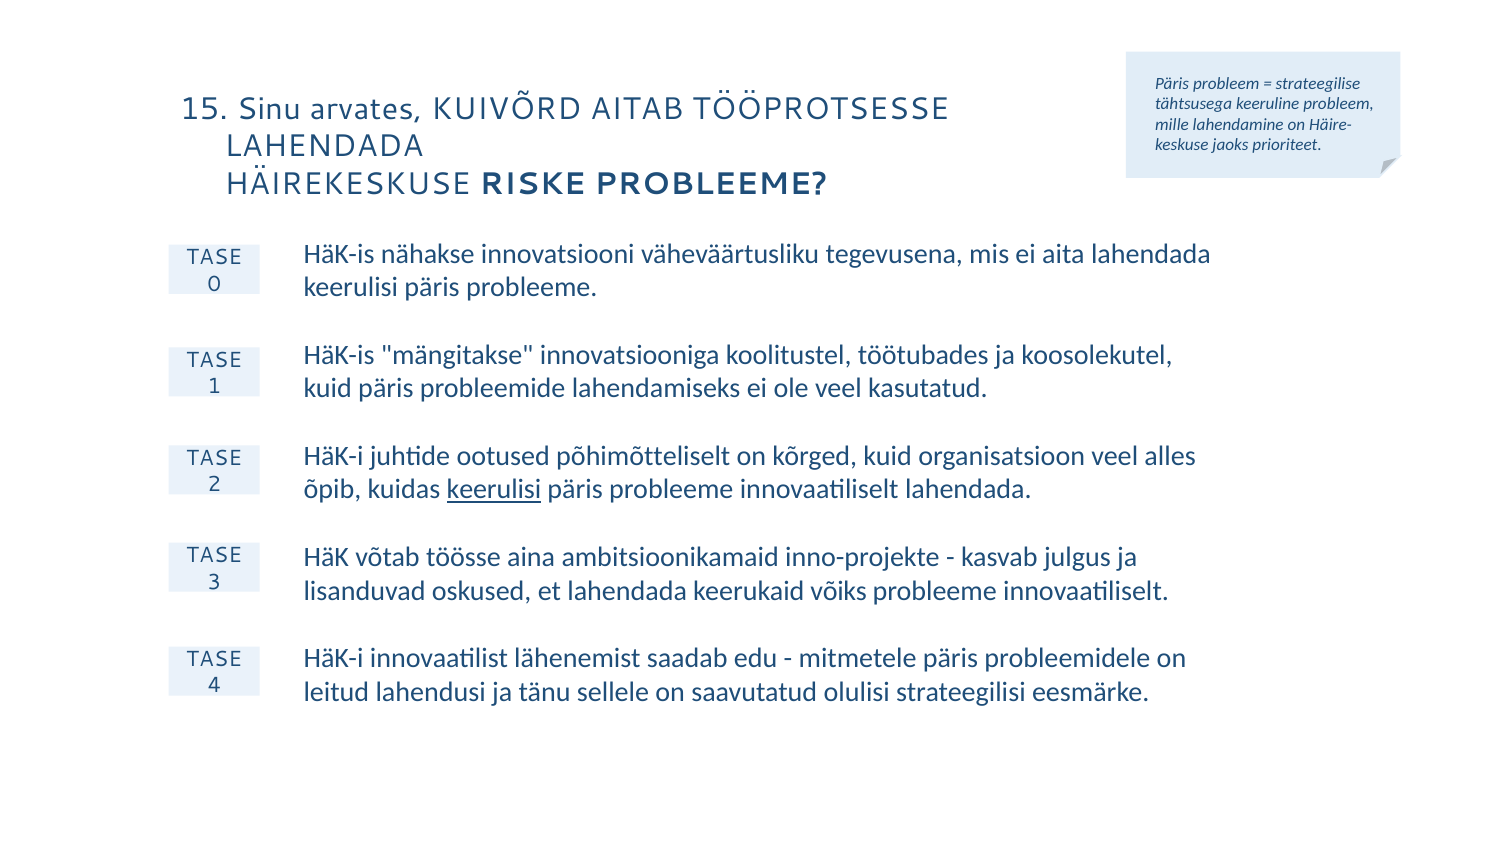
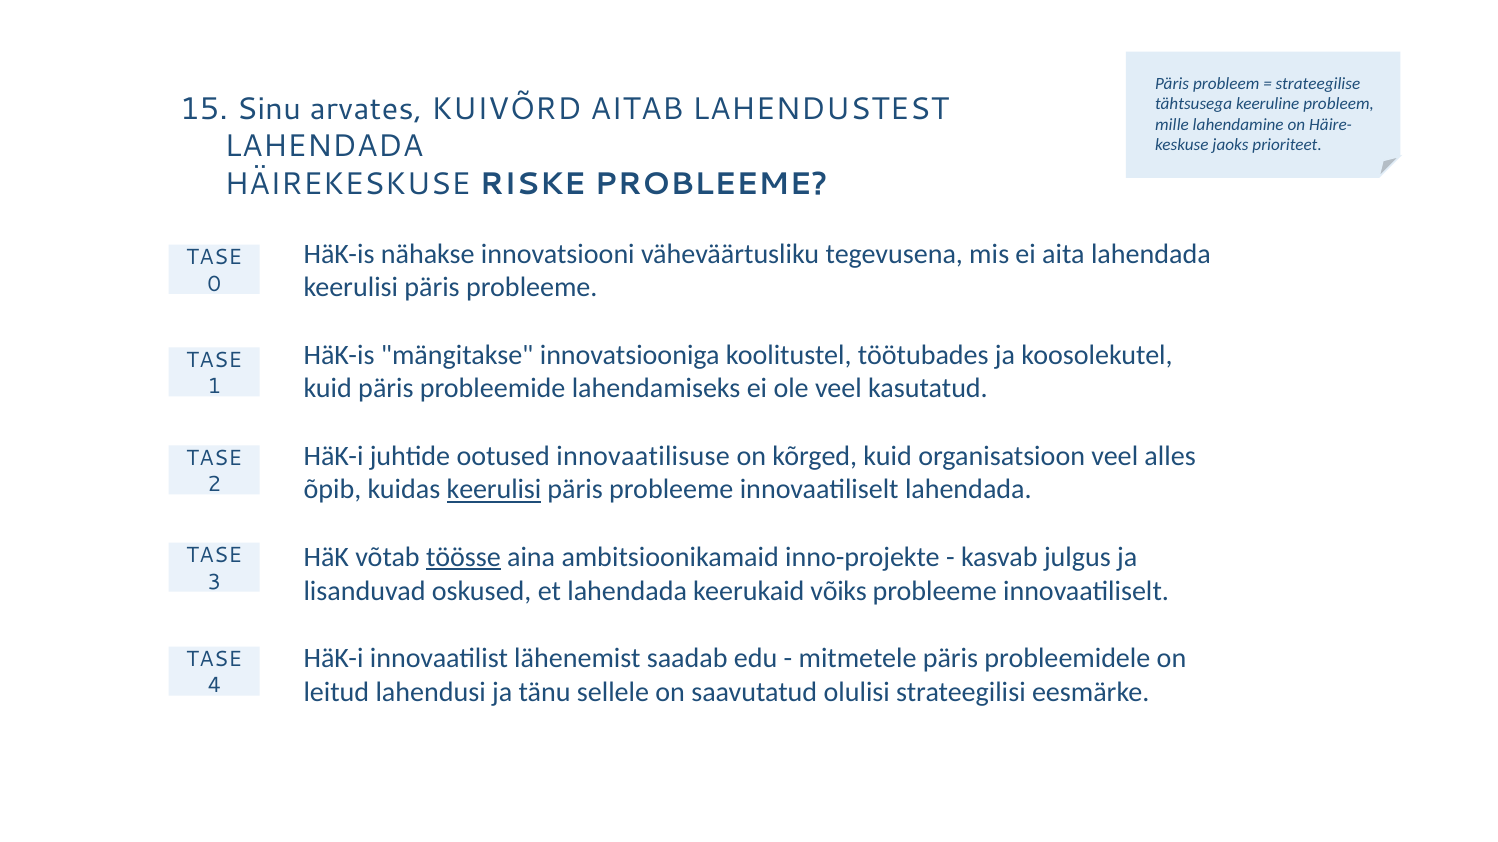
TÖÖPROTSESSE: TÖÖPROTSESSE -> LAHENDUSTEST
põhimõtteliselt: põhimõtteliselt -> innovaatilisuse
töösse underline: none -> present
